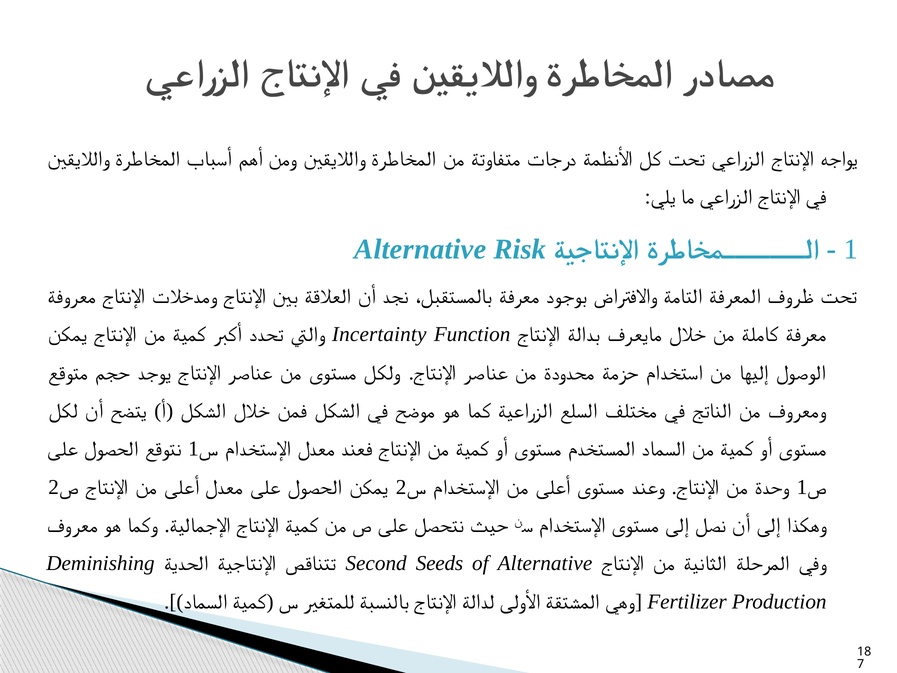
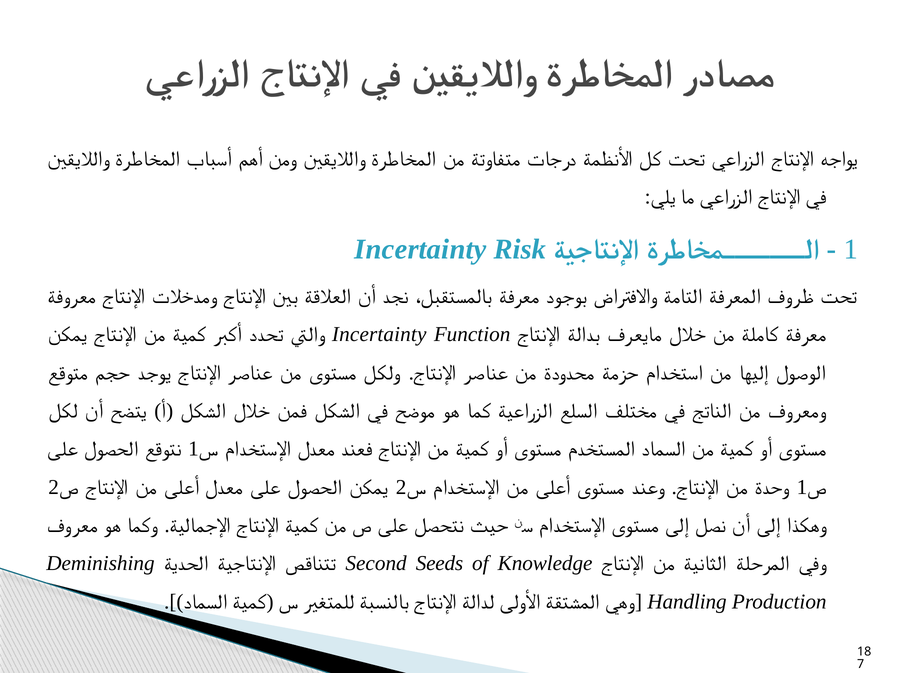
Alternative at (420, 249): Alternative -> Incertainty
of Alternative: Alternative -> Knowledge
Fertilizer: Fertilizer -> Handling
